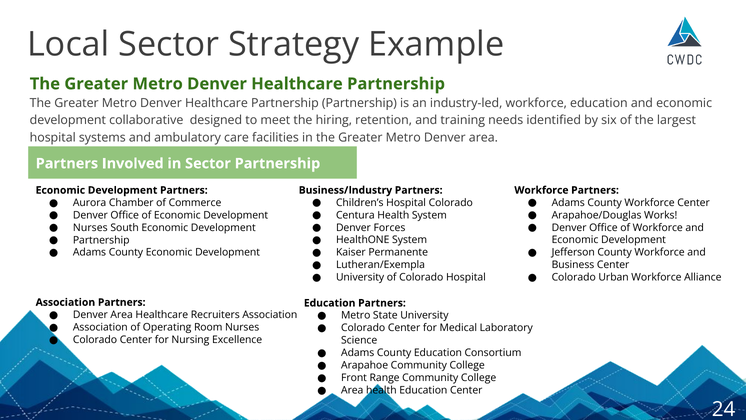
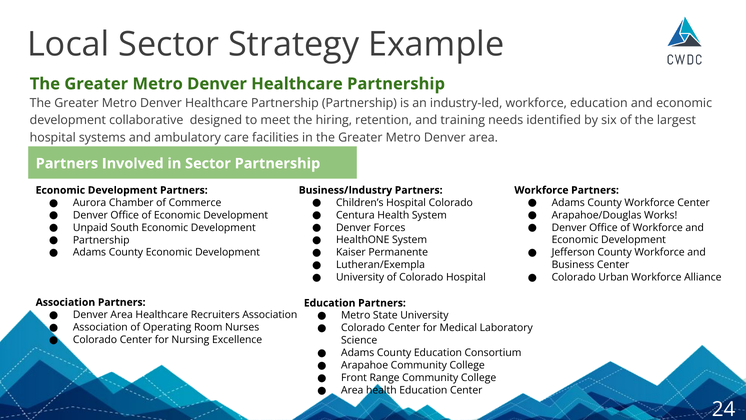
Nurses at (90, 227): Nurses -> Unpaid
